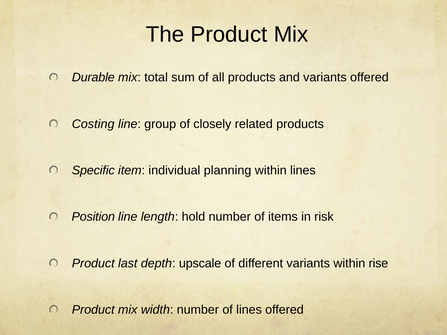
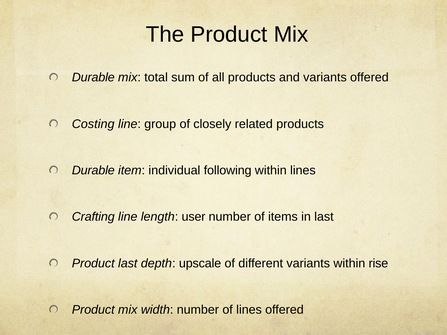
Specific at (93, 171): Specific -> Durable
planning: planning -> following
Position: Position -> Crafting
hold: hold -> user
in risk: risk -> last
